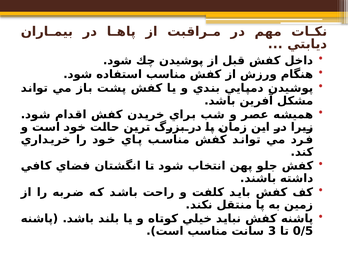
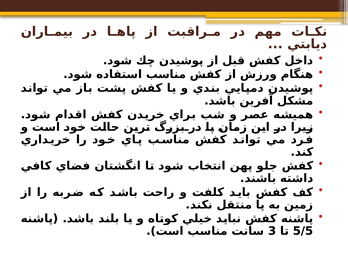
0/5: 0/5 -> 5/5
